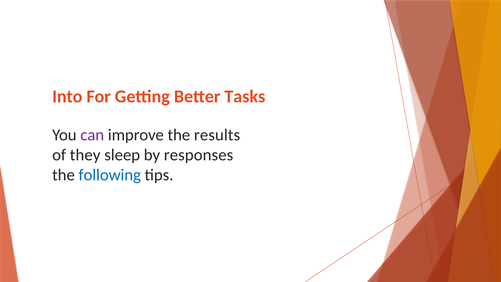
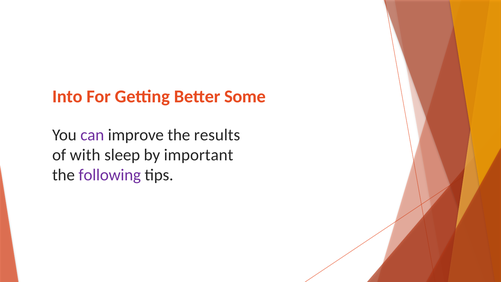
Tasks: Tasks -> Some
they: they -> with
responses: responses -> important
following colour: blue -> purple
